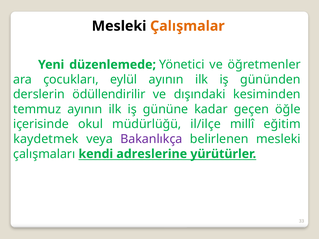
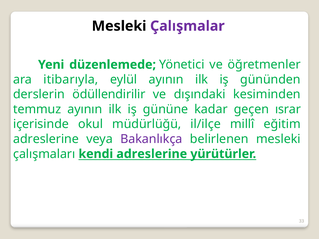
Çalışmalar colour: orange -> purple
çocukları: çocukları -> itibarıyla
öğle: öğle -> ısrar
kaydetmek at (46, 139): kaydetmek -> adreslerine
